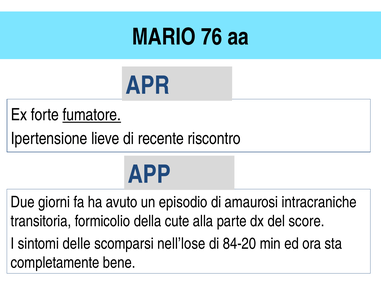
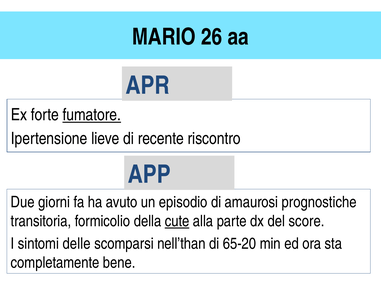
76: 76 -> 26
intracraniche: intracraniche -> prognostiche
cute underline: none -> present
nell’lose: nell’lose -> nell’than
84-20: 84-20 -> 65-20
